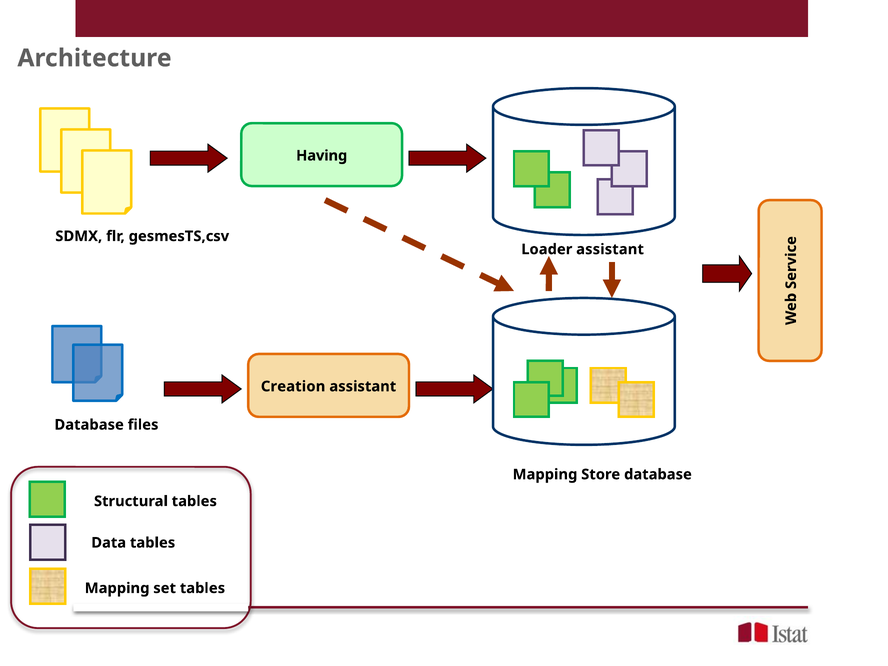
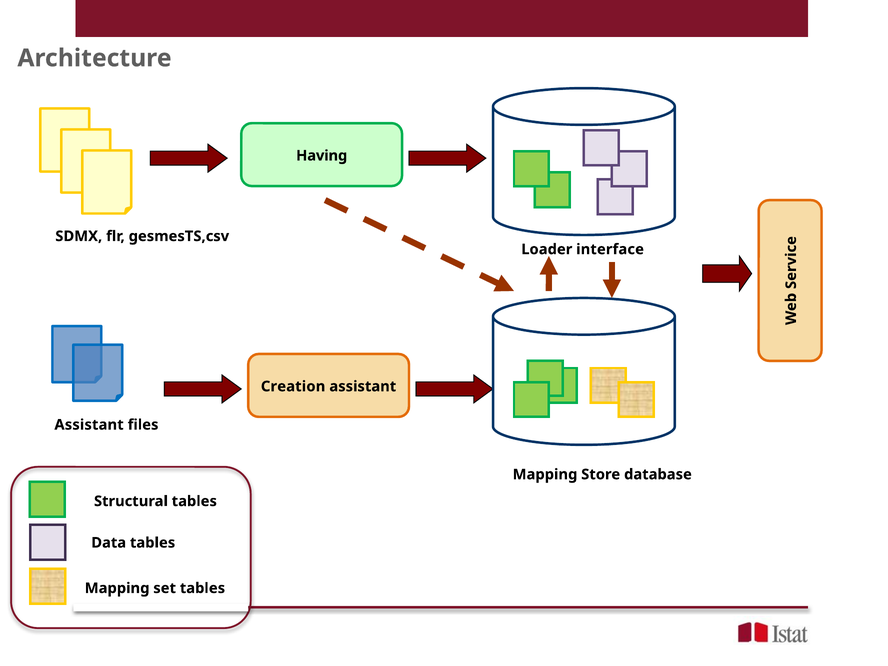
assistant at (610, 249): assistant -> interface
Database at (89, 425): Database -> Assistant
